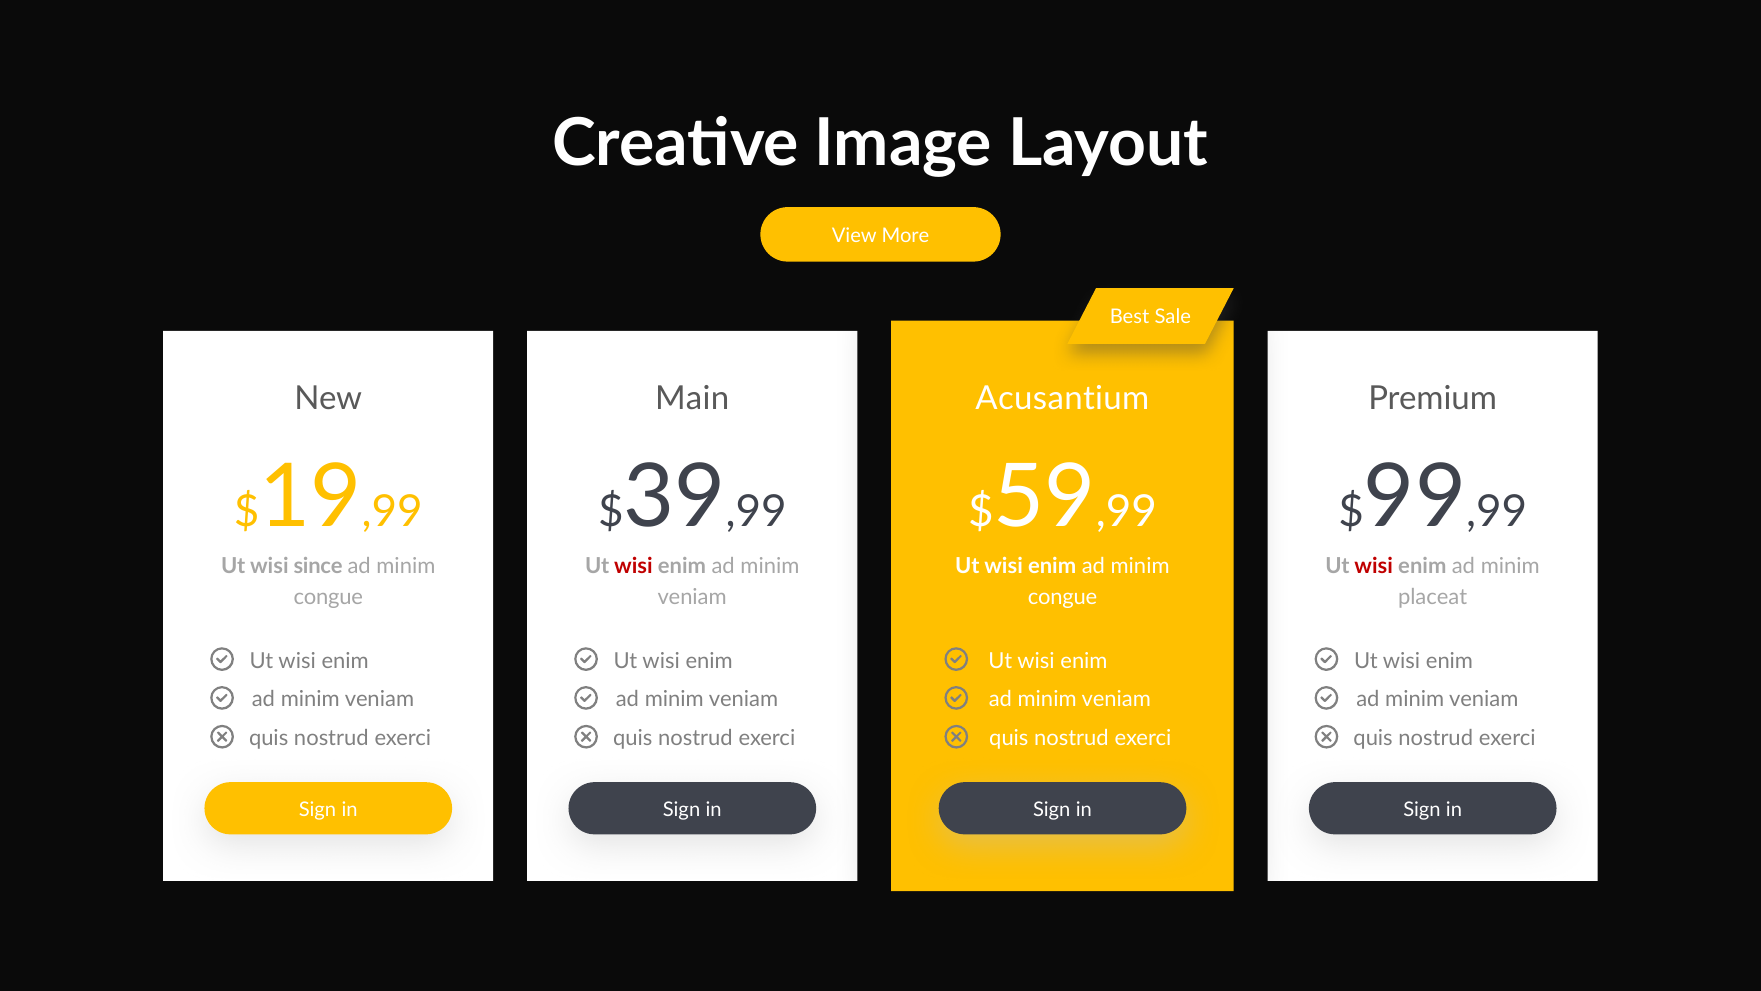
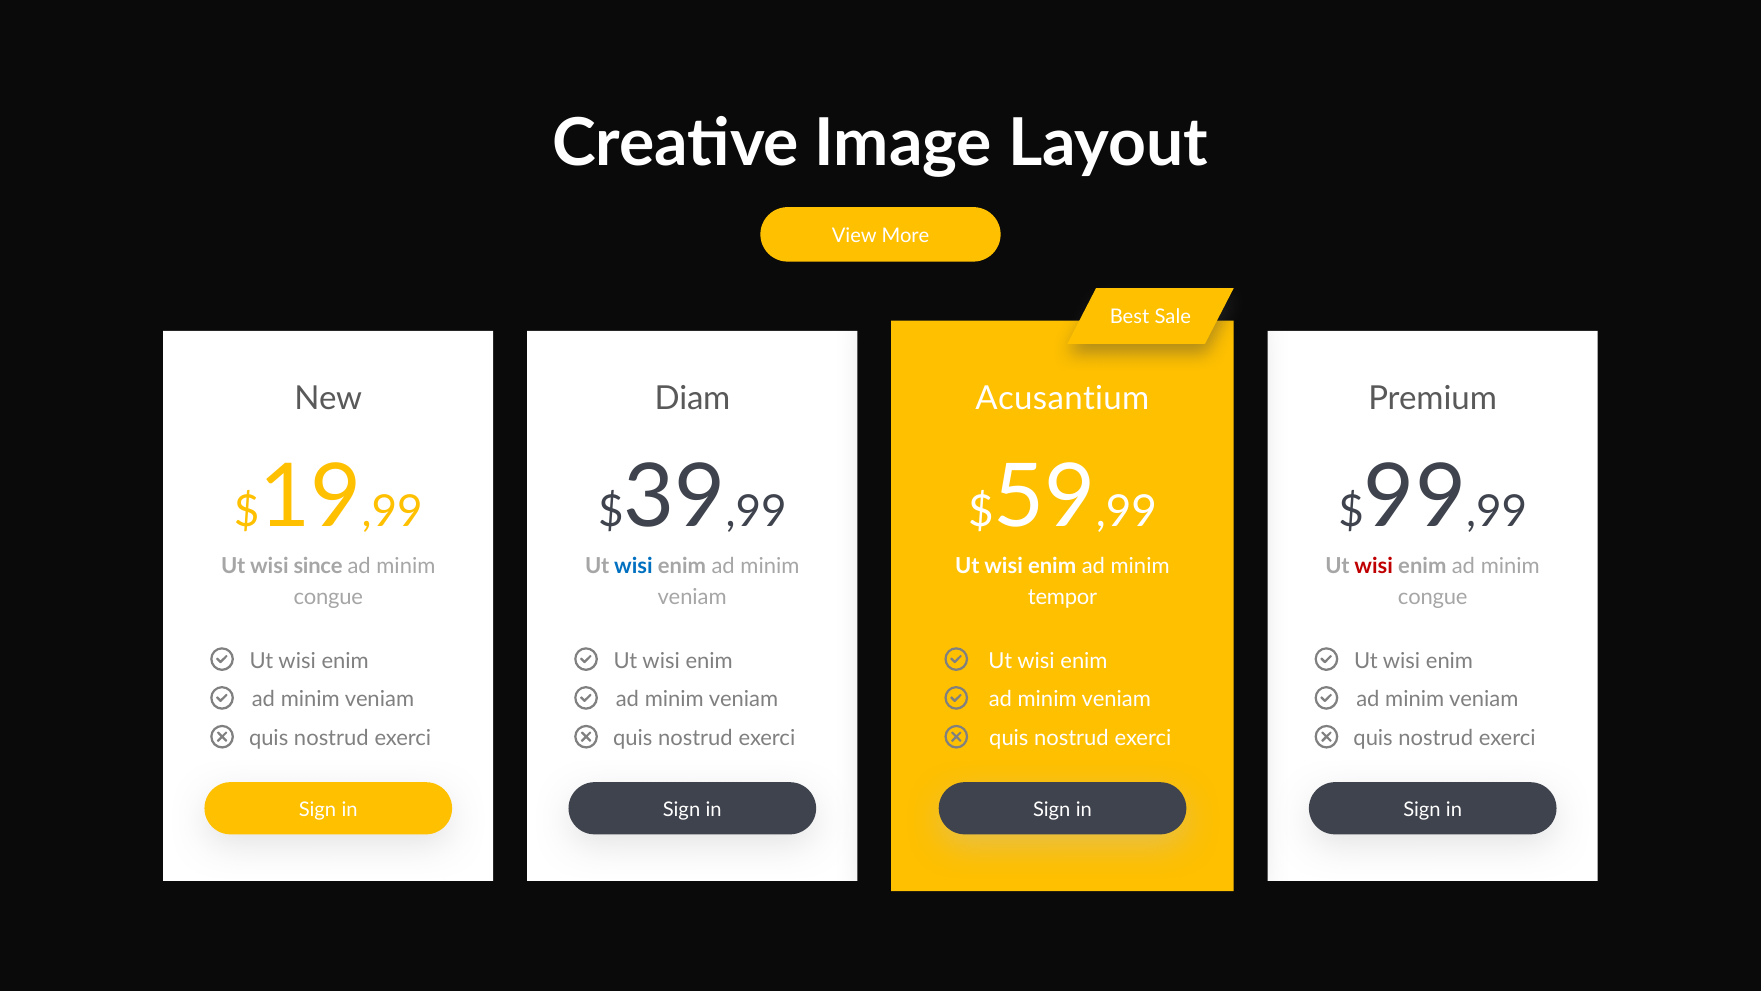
Main: Main -> Diam
wisi at (633, 566) colour: red -> blue
congue at (1063, 596): congue -> tempor
placeat at (1433, 596): placeat -> congue
